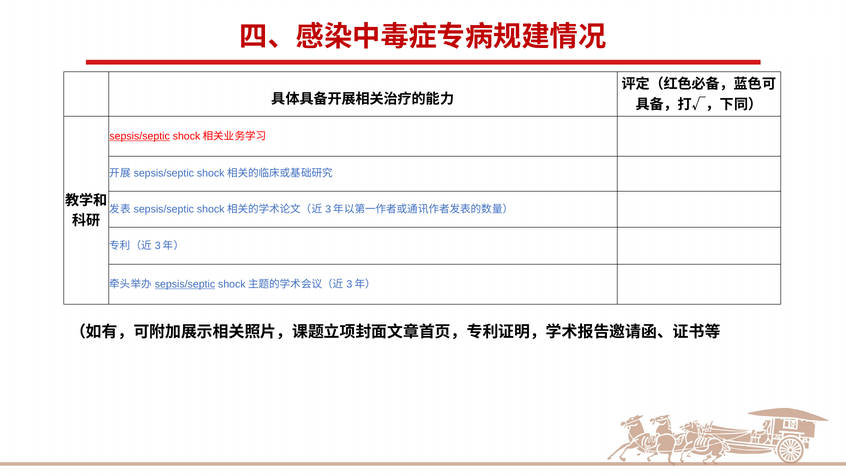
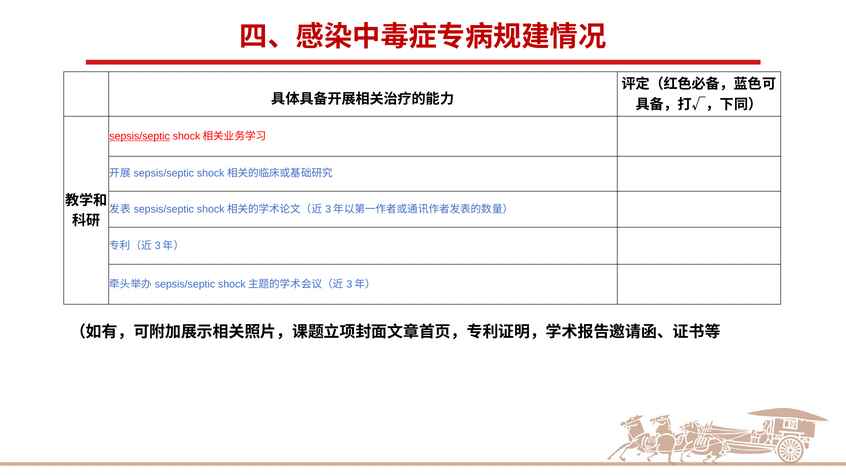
sepsis/septic at (185, 284) underline: present -> none
